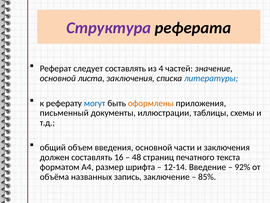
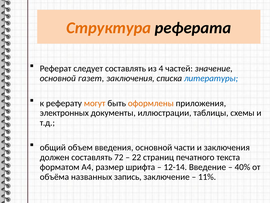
Структура colour: purple -> orange
листа: листа -> газет
могут colour: blue -> orange
письменный: письменный -> электронных
16: 16 -> 72
48: 48 -> 22
92%: 92% -> 40%
85%: 85% -> 11%
